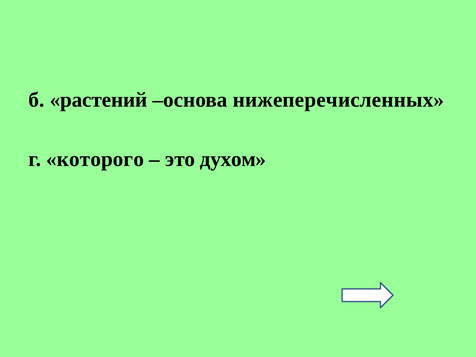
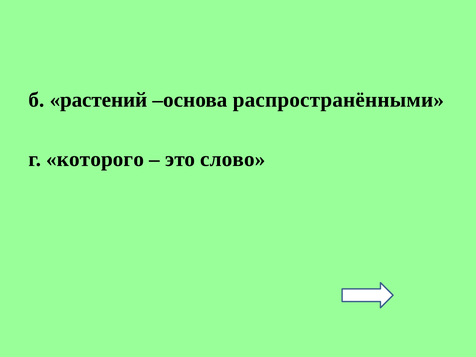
нижеперечисленных: нижеперечисленных -> распространёнными
духом: духом -> слово
